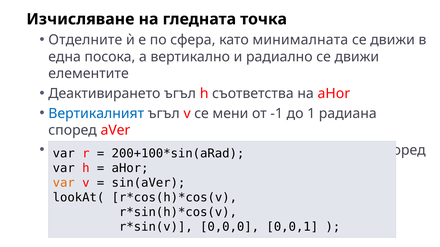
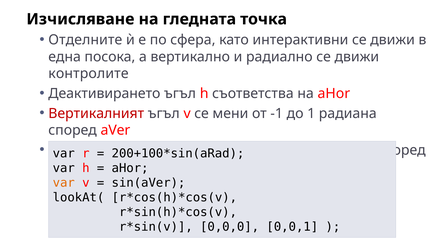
минималната: минималната -> интерактивни
елементите: елементите -> контролите
Вертикалният colour: blue -> red
